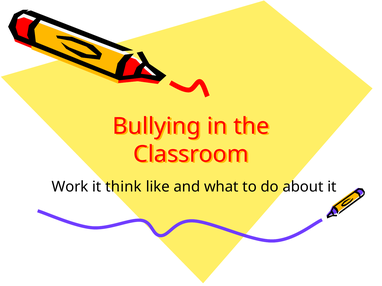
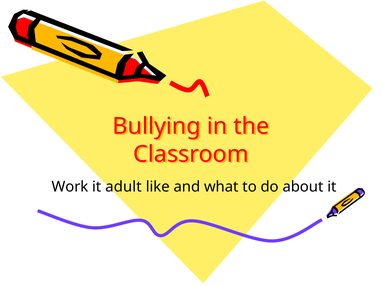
think: think -> adult
